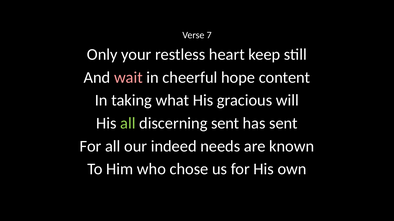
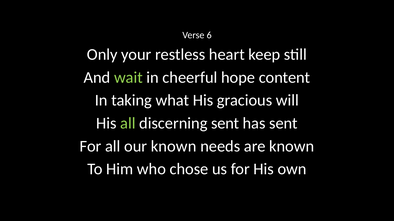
7: 7 -> 6
wait colour: pink -> light green
our indeed: indeed -> known
